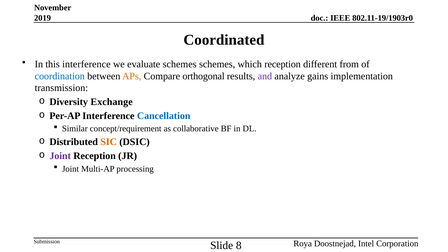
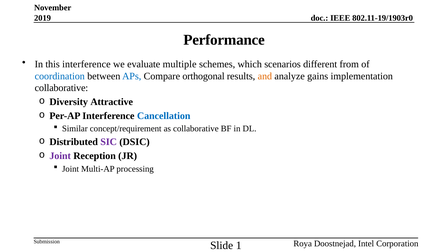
Coordinated: Coordinated -> Performance
evaluate schemes: schemes -> multiple
which reception: reception -> scenarios
APs colour: orange -> blue
and colour: purple -> orange
transmission at (61, 88): transmission -> collaborative
Exchange: Exchange -> Attractive
SIC colour: orange -> purple
8: 8 -> 1
